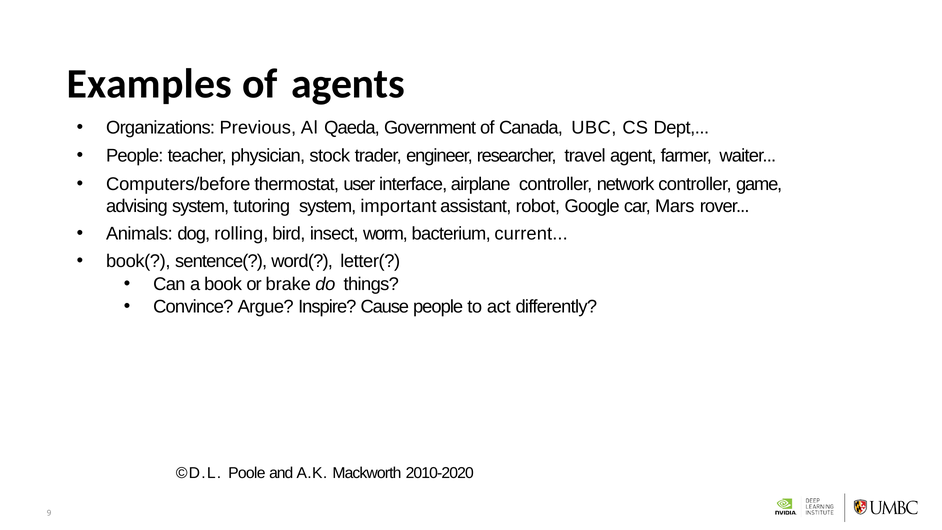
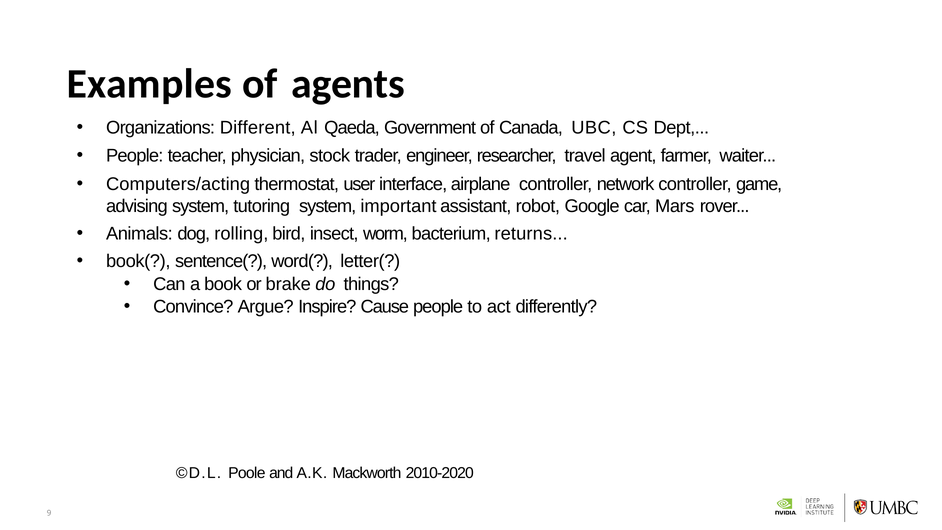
Previous: Previous -> Different
Computers/before: Computers/before -> Computers/acting
current: current -> returns
